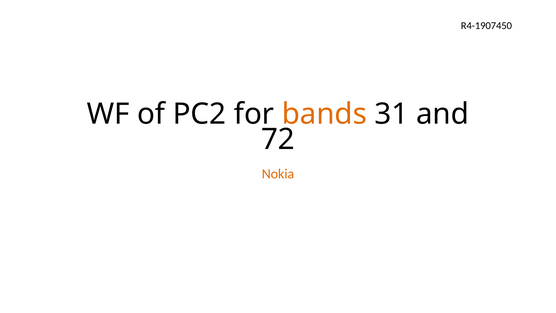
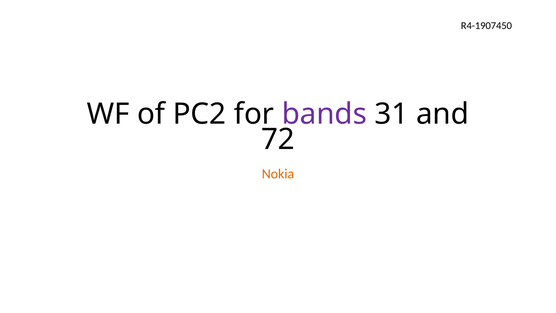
bands colour: orange -> purple
